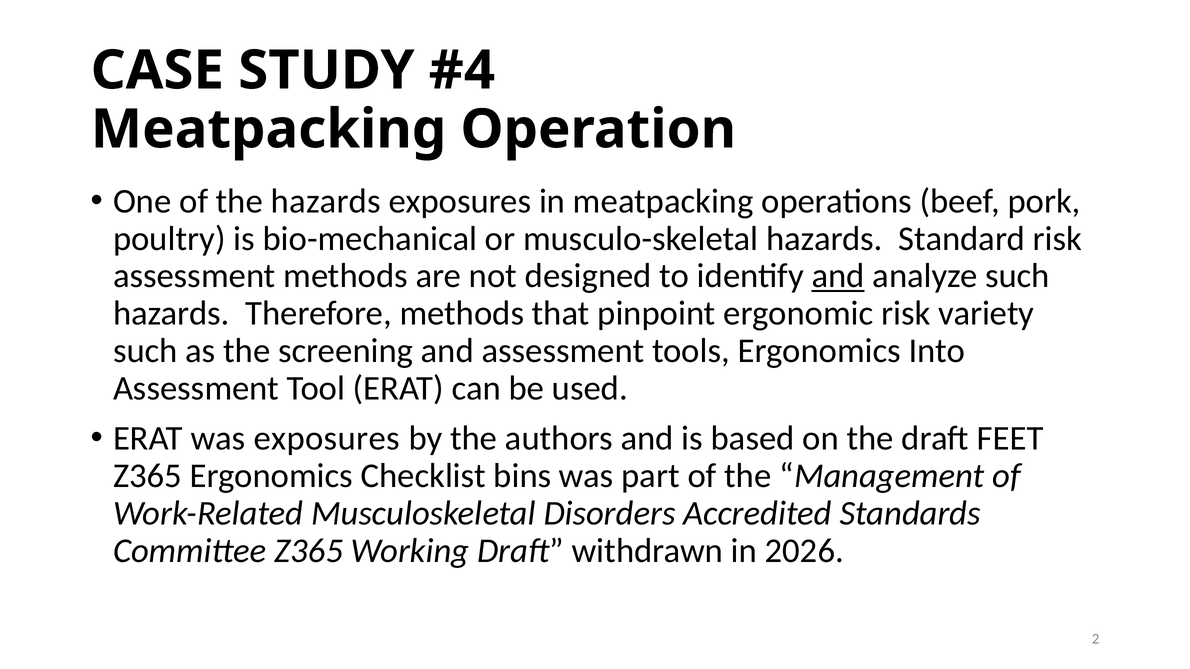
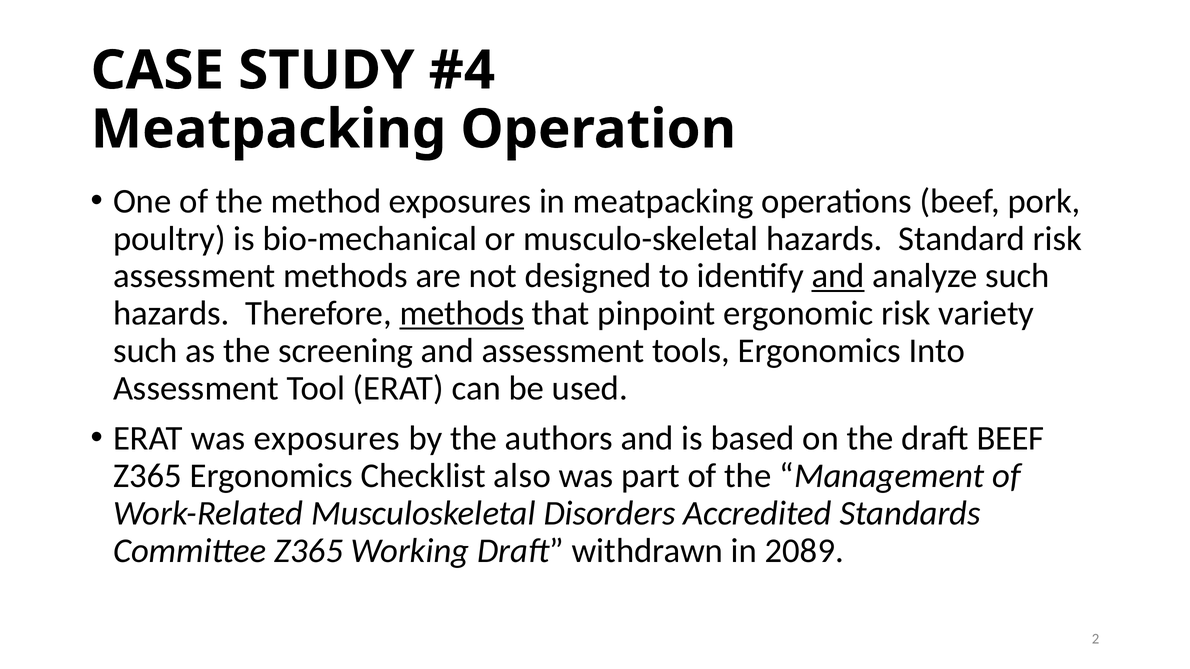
the hazards: hazards -> method
methods at (462, 314) underline: none -> present
draft FEET: FEET -> BEEF
bins: bins -> also
2026: 2026 -> 2089
